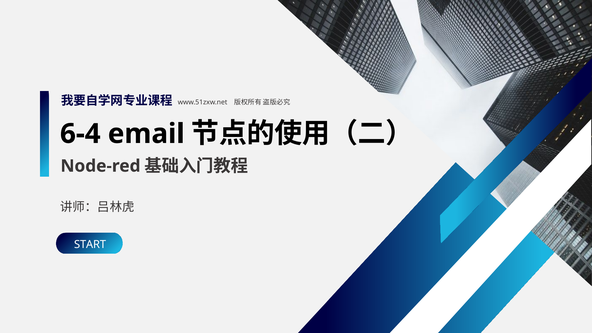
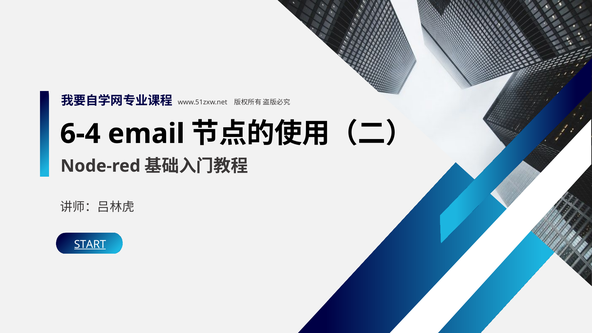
START underline: none -> present
